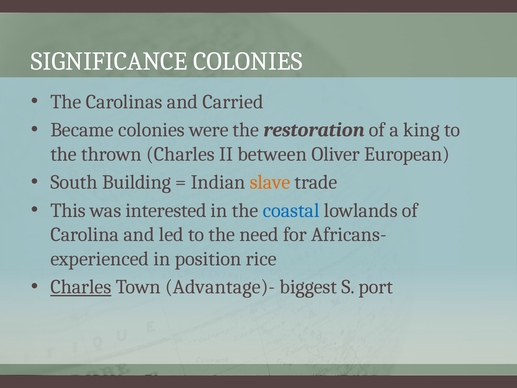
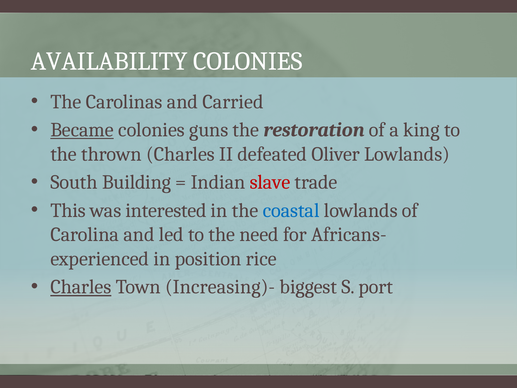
SIGNIFICANCE: SIGNIFICANCE -> AVAILABILITY
Became underline: none -> present
were: were -> guns
between: between -> defeated
Oliver European: European -> Lowlands
slave colour: orange -> red
Advantage)-: Advantage)- -> Increasing)-
